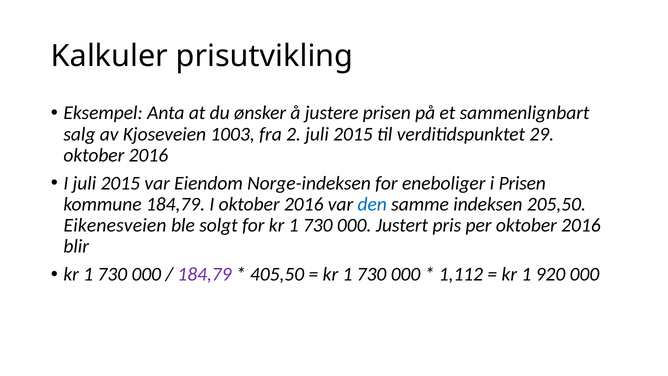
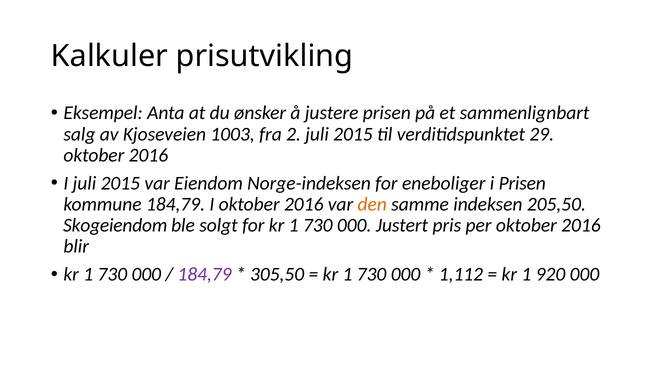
den colour: blue -> orange
Eikenesveien: Eikenesveien -> Skogeiendom
405,50: 405,50 -> 305,50
